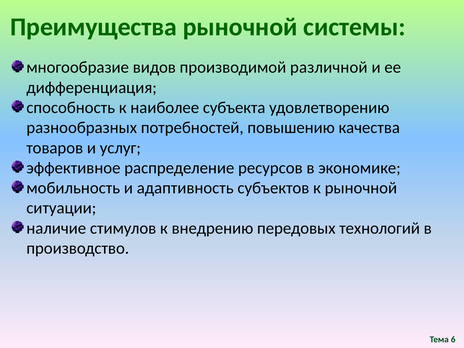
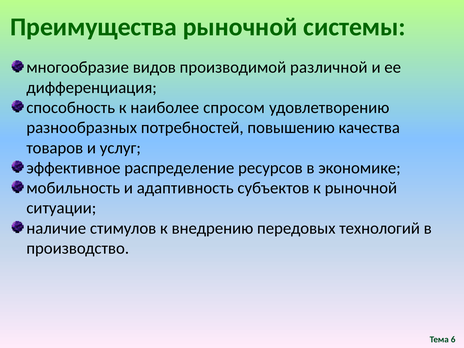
субъекта: субъекта -> спросом
